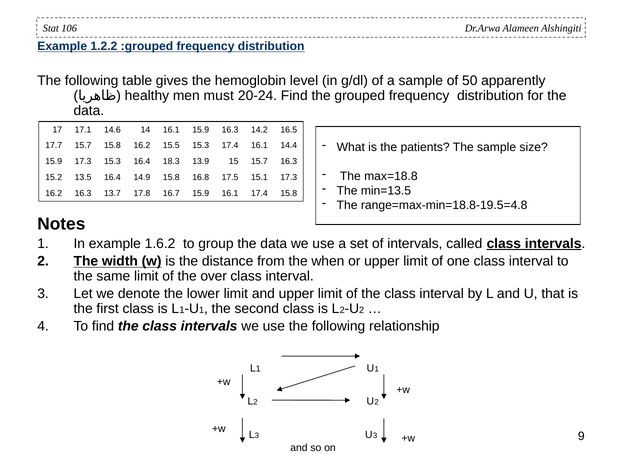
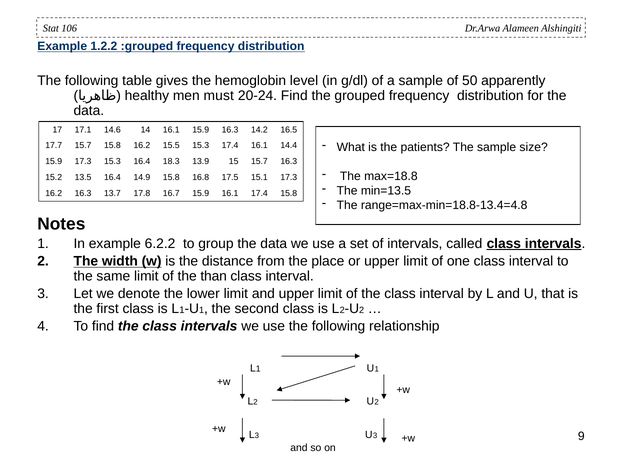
range=max-min=18.8-19.5=4.8: range=max-min=18.8-19.5=4.8 -> range=max-min=18.8-13.4=4.8
1.6.2: 1.6.2 -> 6.2.2
when: when -> place
over: over -> than
